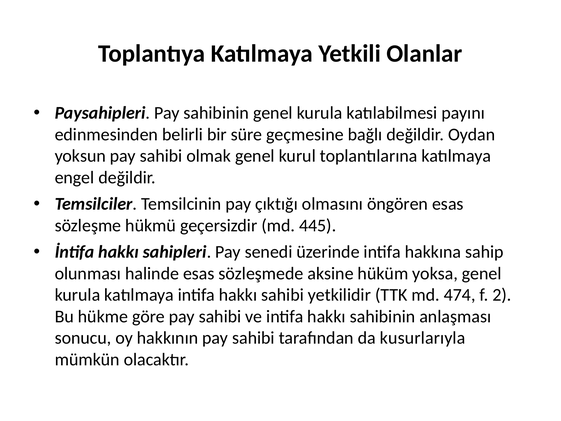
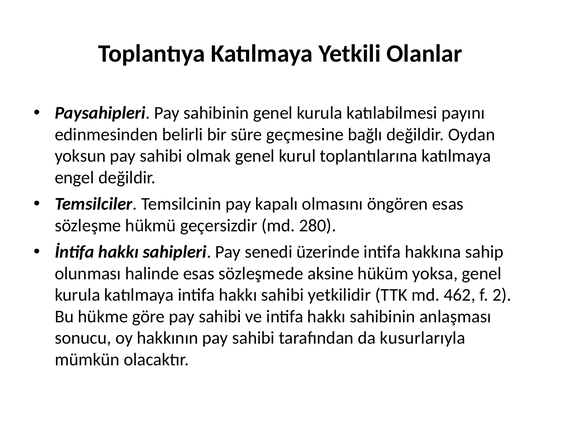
çıktığı: çıktığı -> kapalı
445: 445 -> 280
474: 474 -> 462
